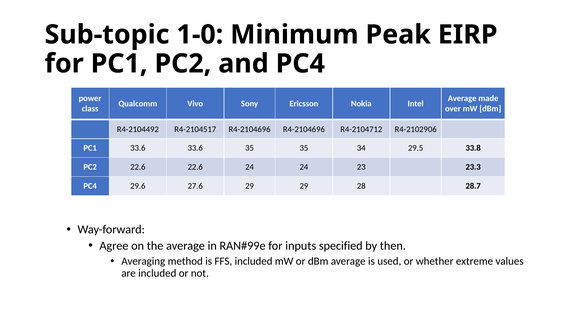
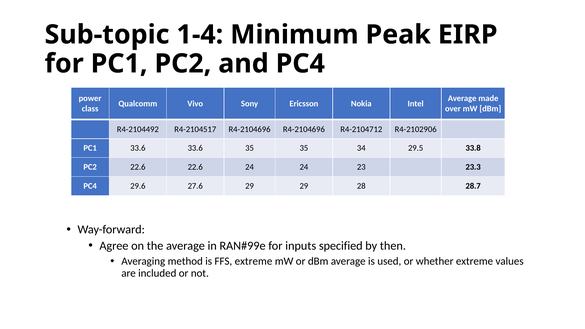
1-0: 1-0 -> 1-4
FFS included: included -> extreme
